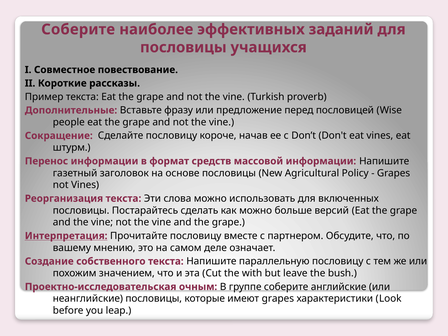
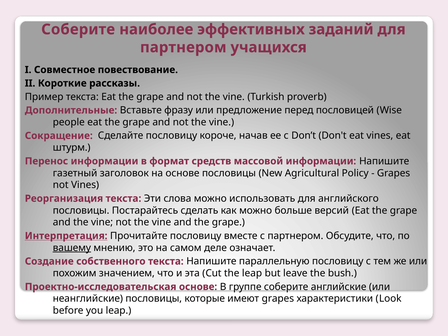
пословицы at (183, 47): пословицы -> партнером
включенных: включенных -> английского
вашему underline: none -> present
the with: with -> leap
Проектно-исследовательская очным: очным -> основе
